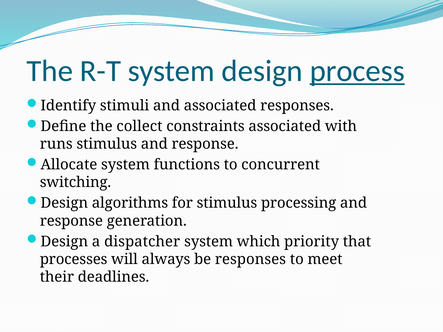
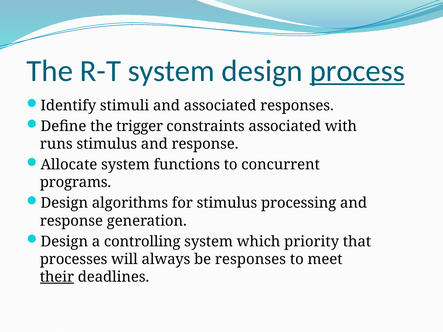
collect: collect -> trigger
switching: switching -> programs
dispatcher: dispatcher -> controlling
their underline: none -> present
